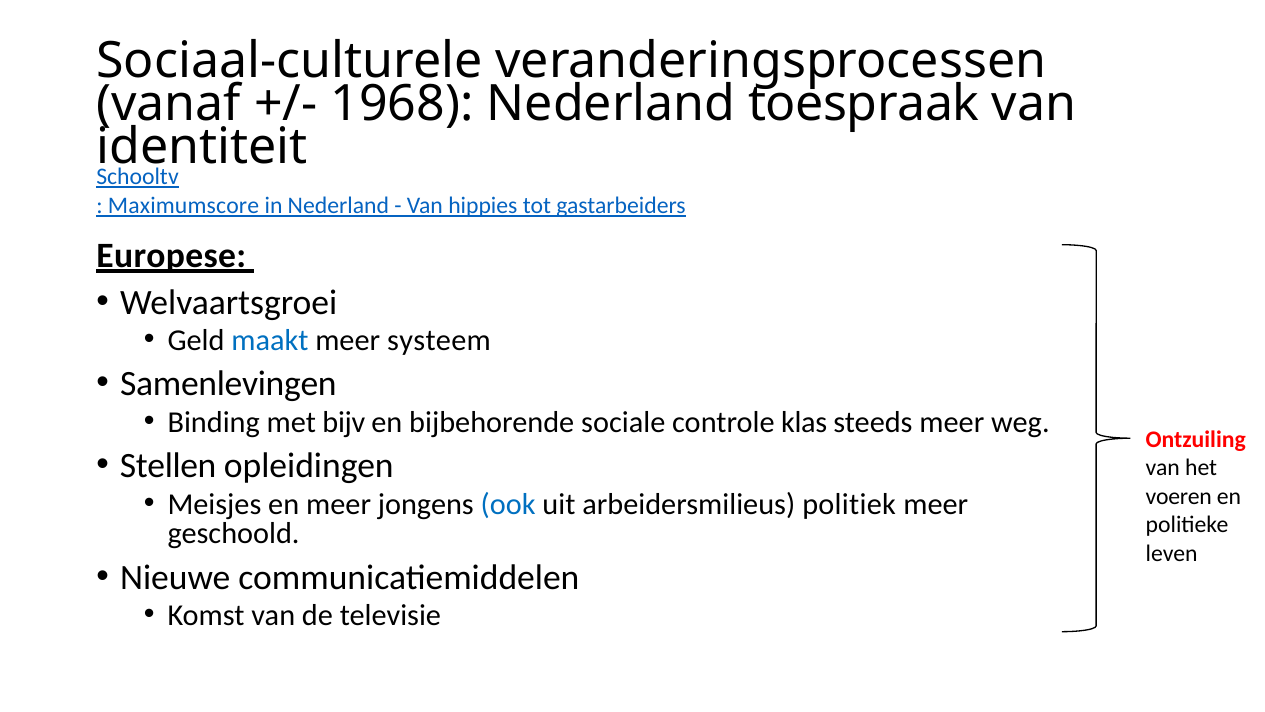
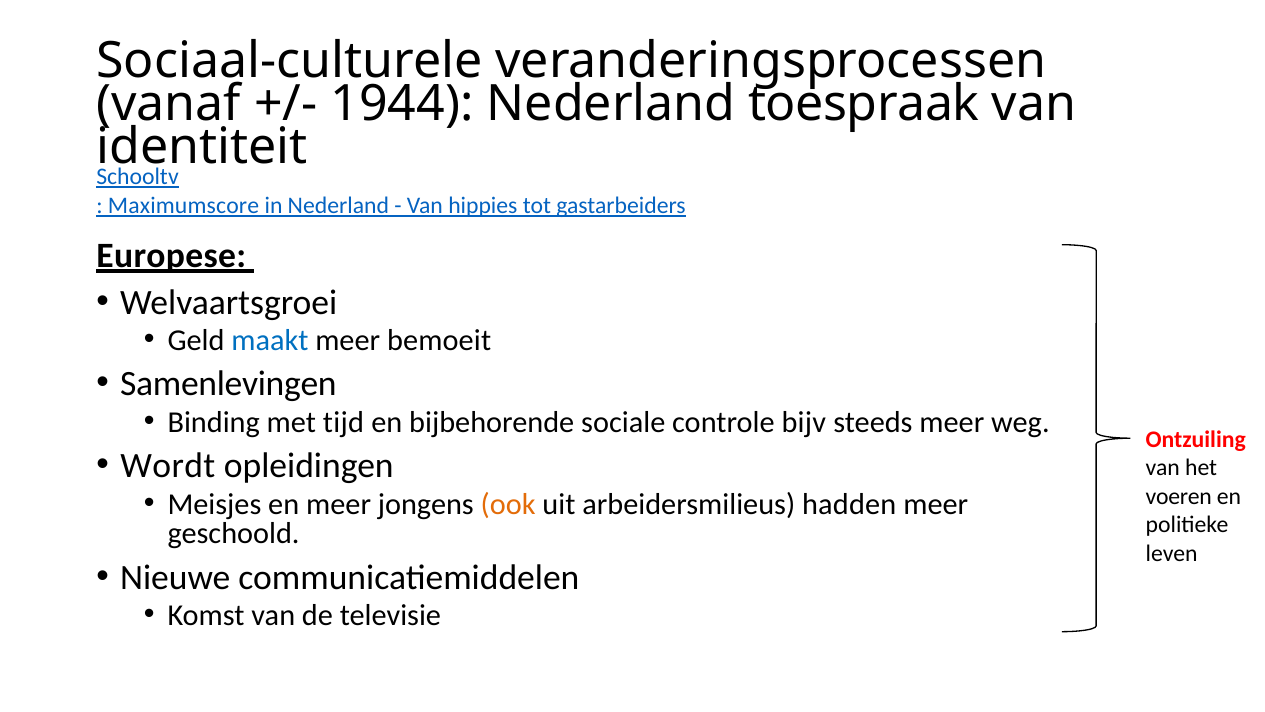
1968: 1968 -> 1944
systeem: systeem -> bemoeit
bijv: bijv -> tijd
klas: klas -> bijv
Stellen: Stellen -> Wordt
ook colour: blue -> orange
politiek: politiek -> hadden
